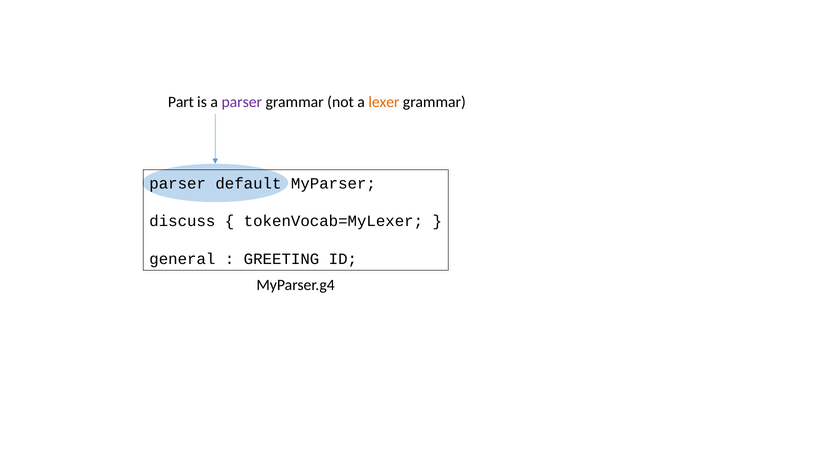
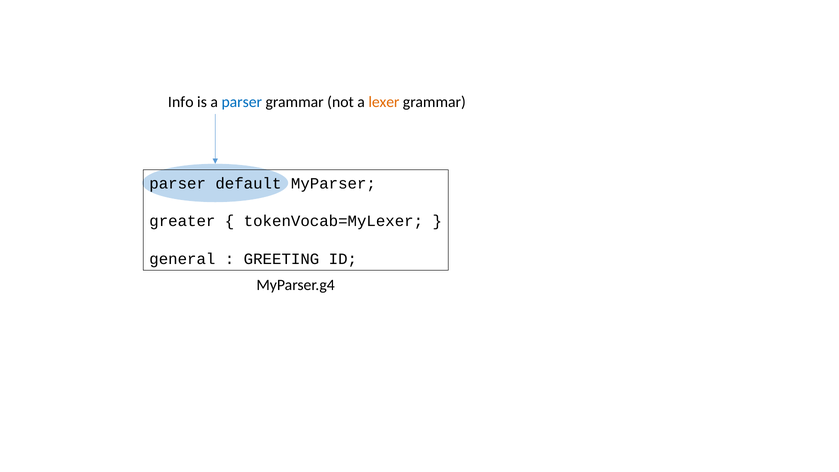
Part: Part -> Info
parser at (242, 102) colour: purple -> blue
discuss: discuss -> greater
